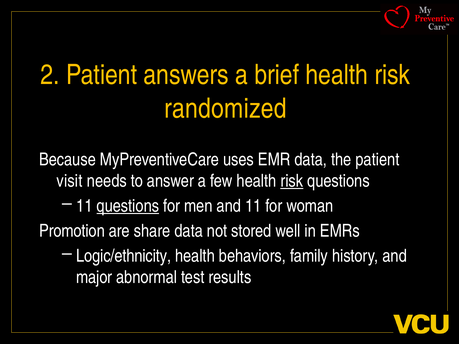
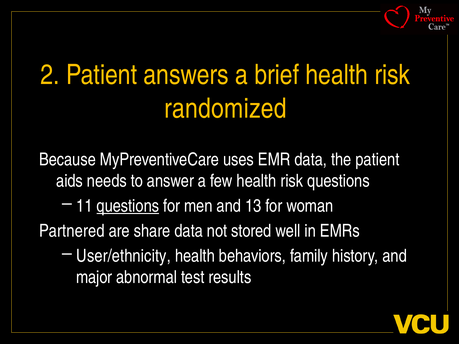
visit: visit -> aids
risk at (292, 181) underline: present -> none
and 11: 11 -> 13
Promotion: Promotion -> Partnered
Logic/ethnicity: Logic/ethnicity -> User/ethnicity
